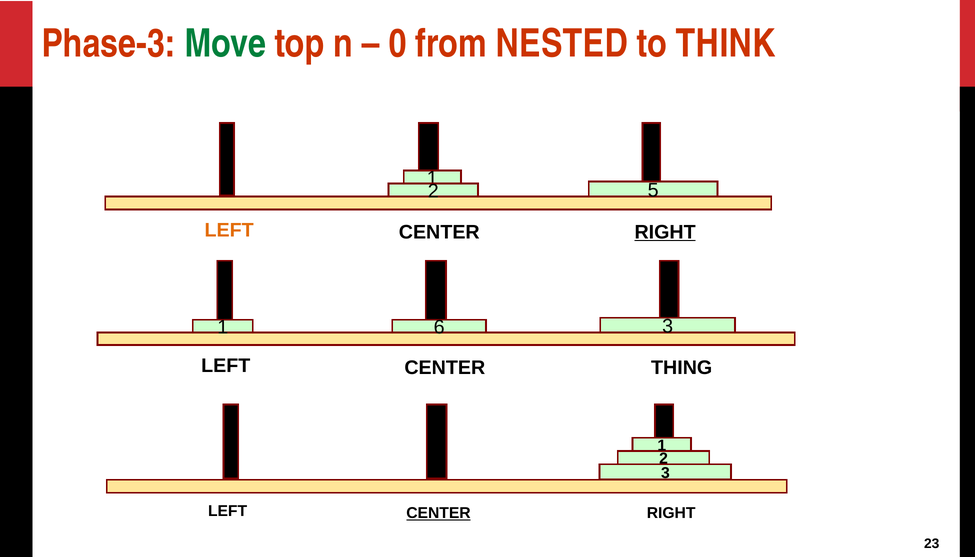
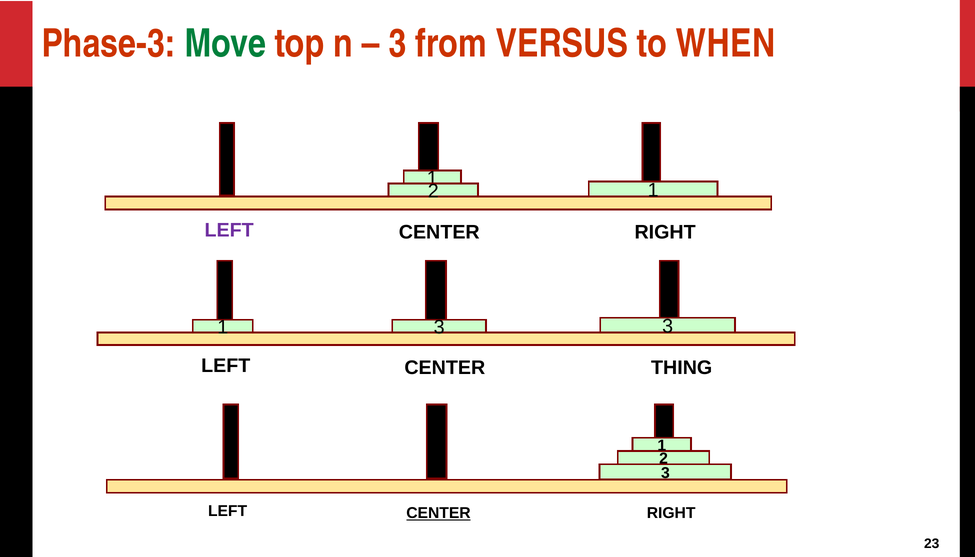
0 at (398, 44): 0 -> 3
NESTED: NESTED -> VERSUS
THINK: THINK -> WHEN
5 at (653, 190): 5 -> 1
LEFT at (229, 230) colour: orange -> purple
RIGHT at (665, 232) underline: present -> none
1 6: 6 -> 3
